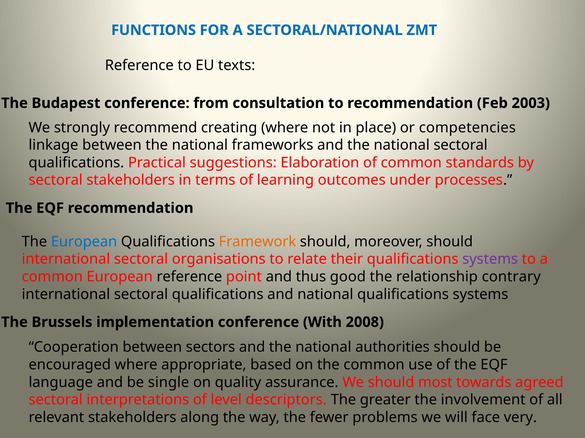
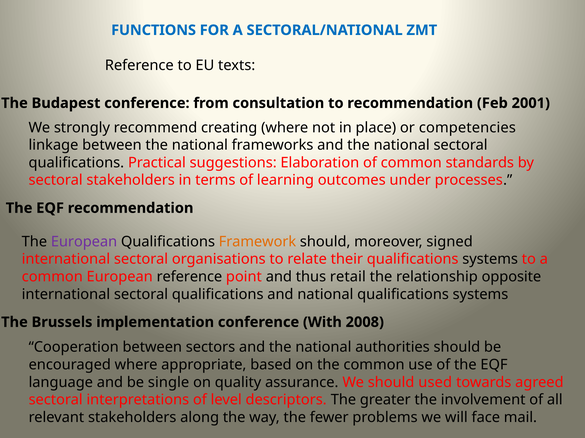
2003: 2003 -> 2001
European at (84, 242) colour: blue -> purple
moreover should: should -> signed
systems at (490, 260) colour: purple -> black
good: good -> retail
contrary: contrary -> opposite
most: most -> used
very: very -> mail
